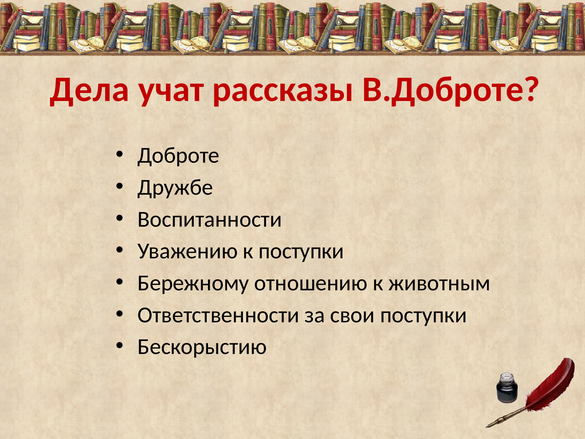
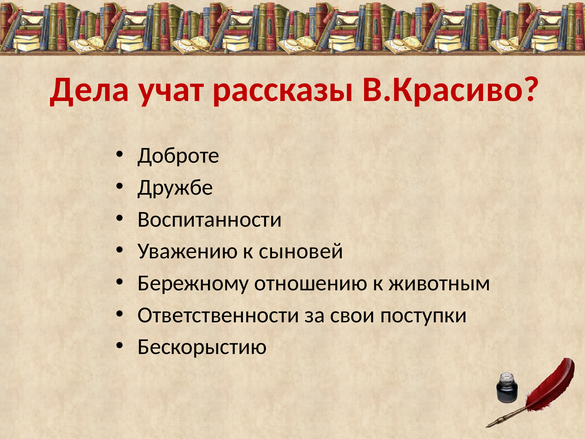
В.Доброте: В.Доброте -> В.Красиво
к поступки: поступки -> сыновей
